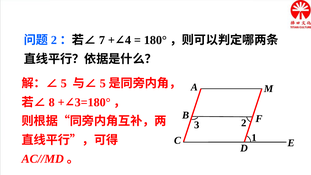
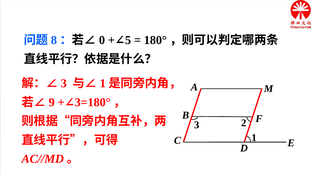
2 at (54, 40): 2 -> 8
7: 7 -> 0
4: 4 -> 5
5 at (64, 83): 5 -> 3
5 at (103, 83): 5 -> 1
8: 8 -> 9
